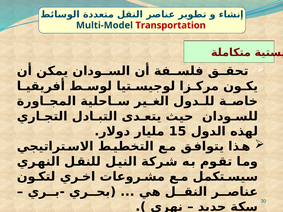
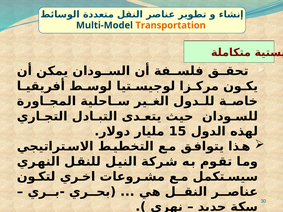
Transportation colour: red -> orange
